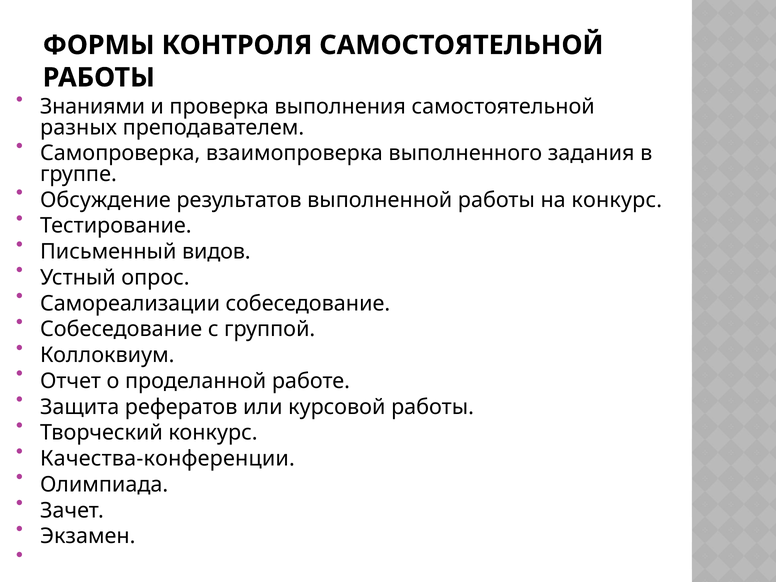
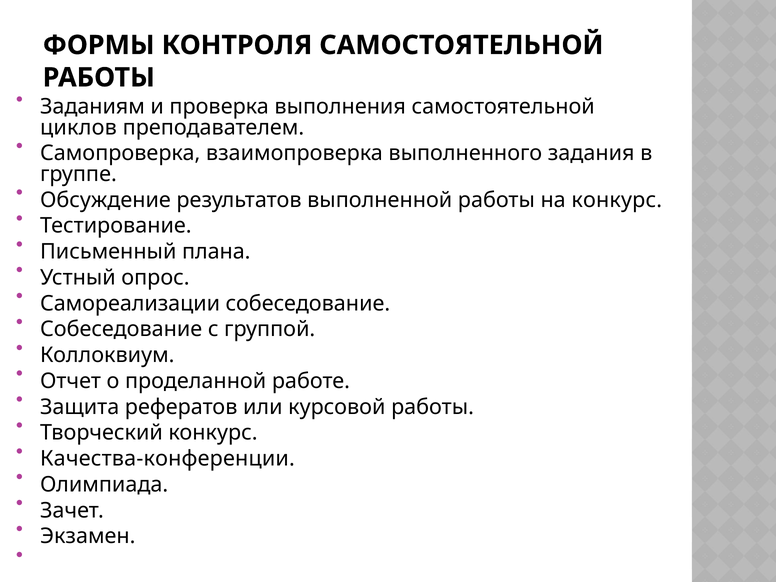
Знаниями: Знаниями -> Заданиям
разных: разных -> циклов
видов: видов -> плана
